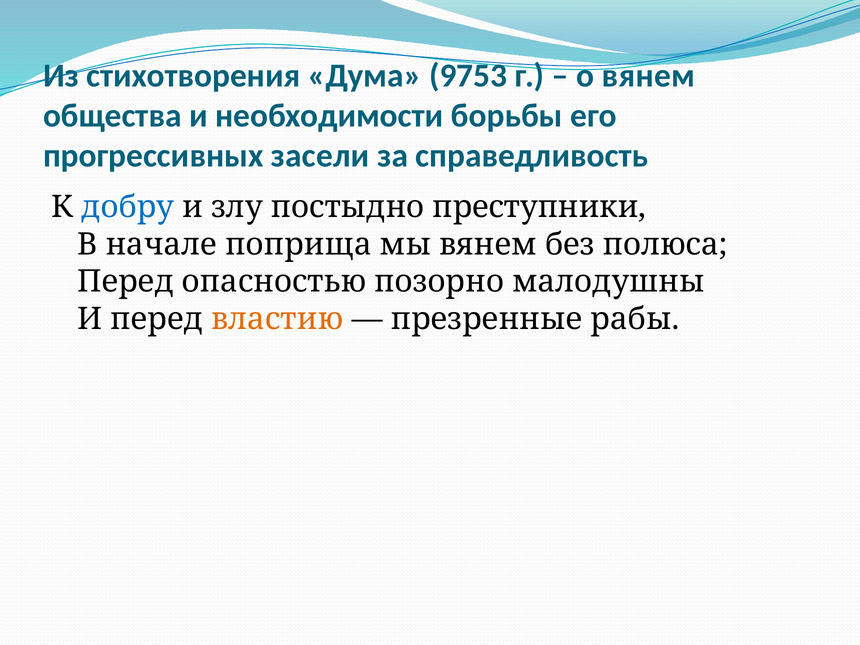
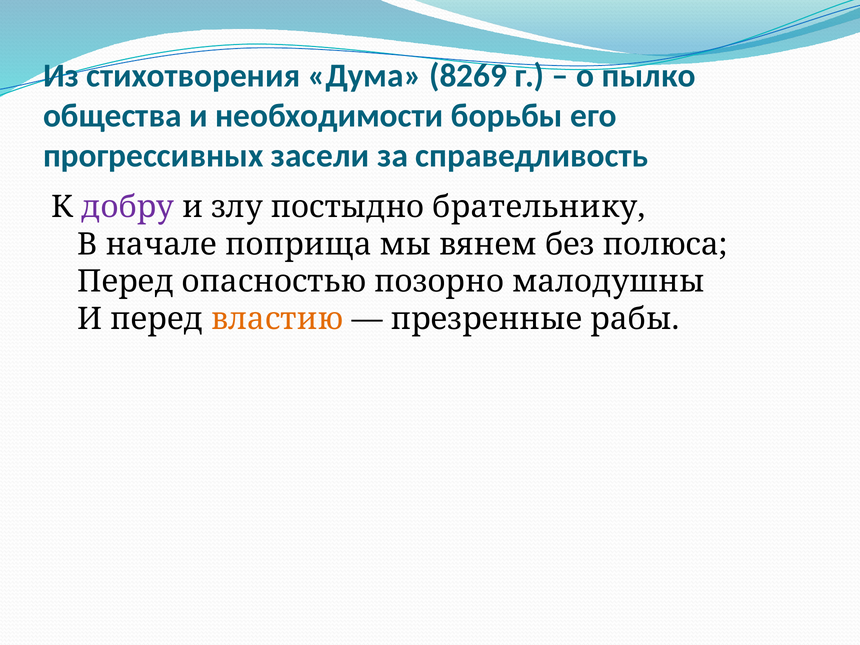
9753: 9753 -> 8269
о вянем: вянем -> пылко
добру colour: blue -> purple
преступники: преступники -> брательнику
